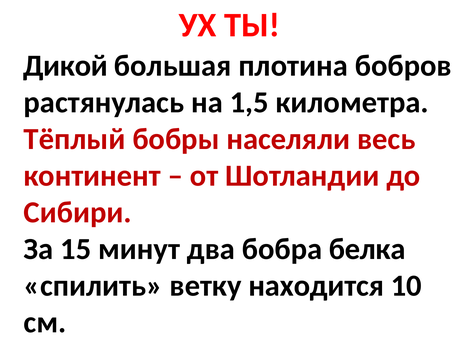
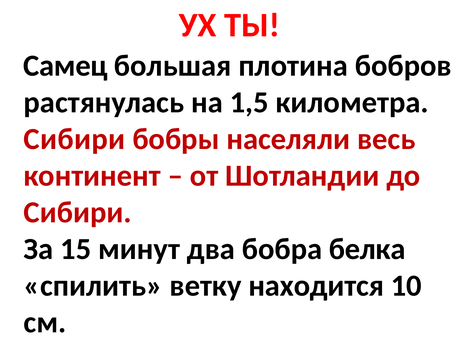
Дикой: Дикой -> Самец
Тёплый at (75, 139): Тёплый -> Сибири
